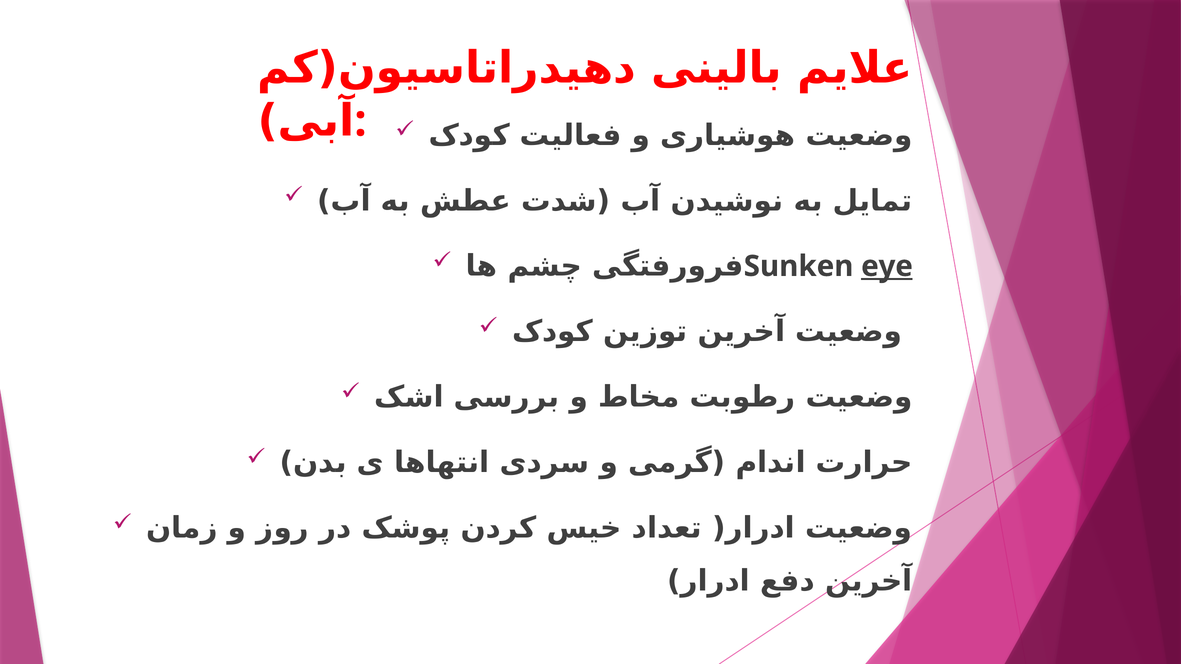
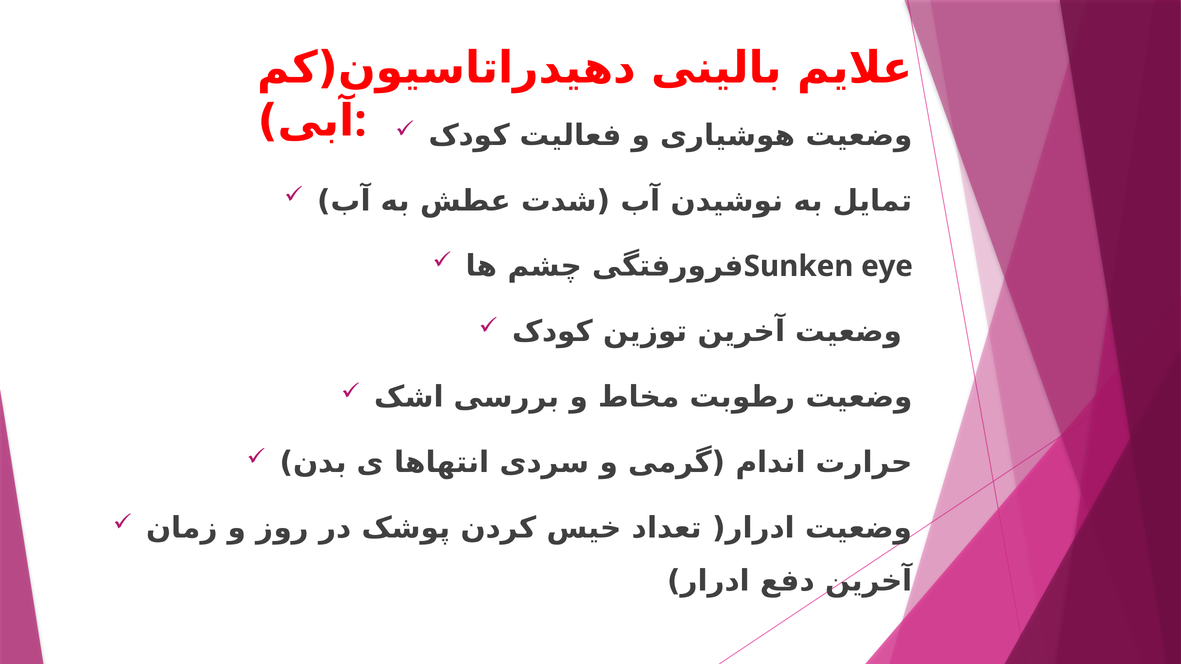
eye underline: present -> none
